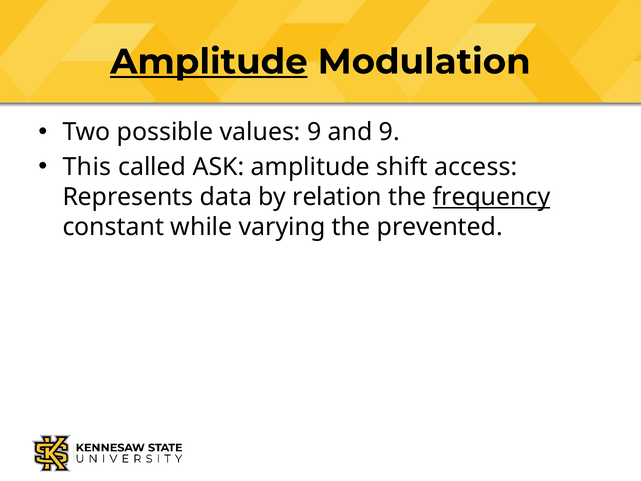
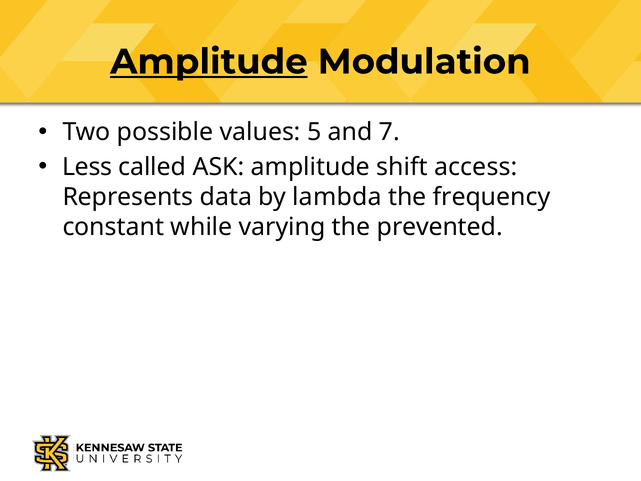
values 9: 9 -> 5
and 9: 9 -> 7
This: This -> Less
relation: relation -> lambda
frequency underline: present -> none
